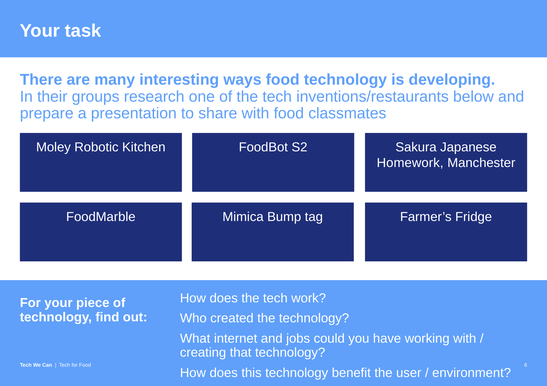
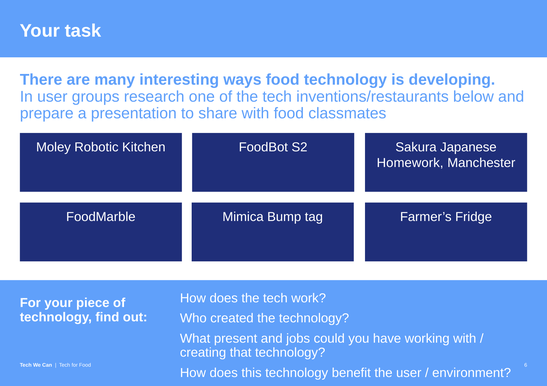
In their: their -> user
internet: internet -> present
